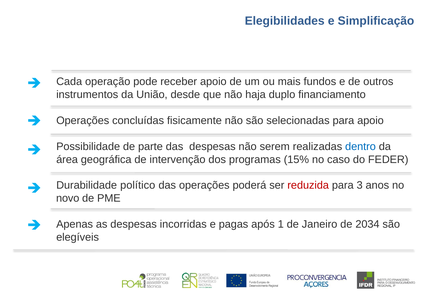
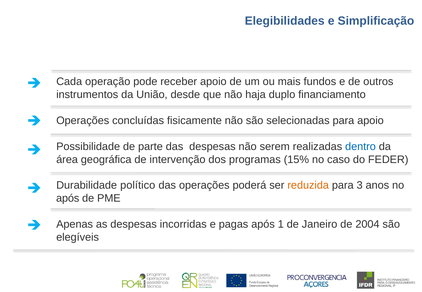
reduzida colour: red -> orange
novo at (68, 198): novo -> após
2034: 2034 -> 2004
